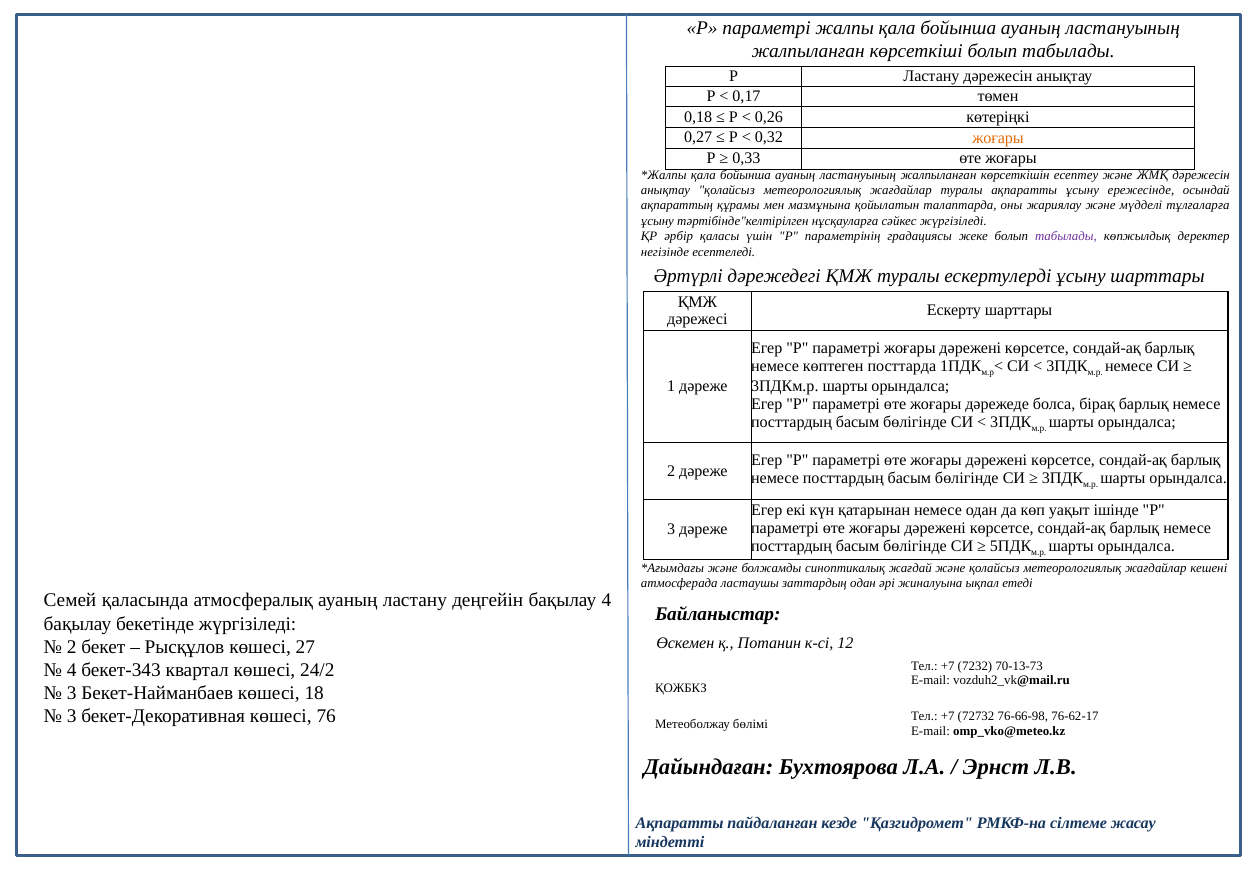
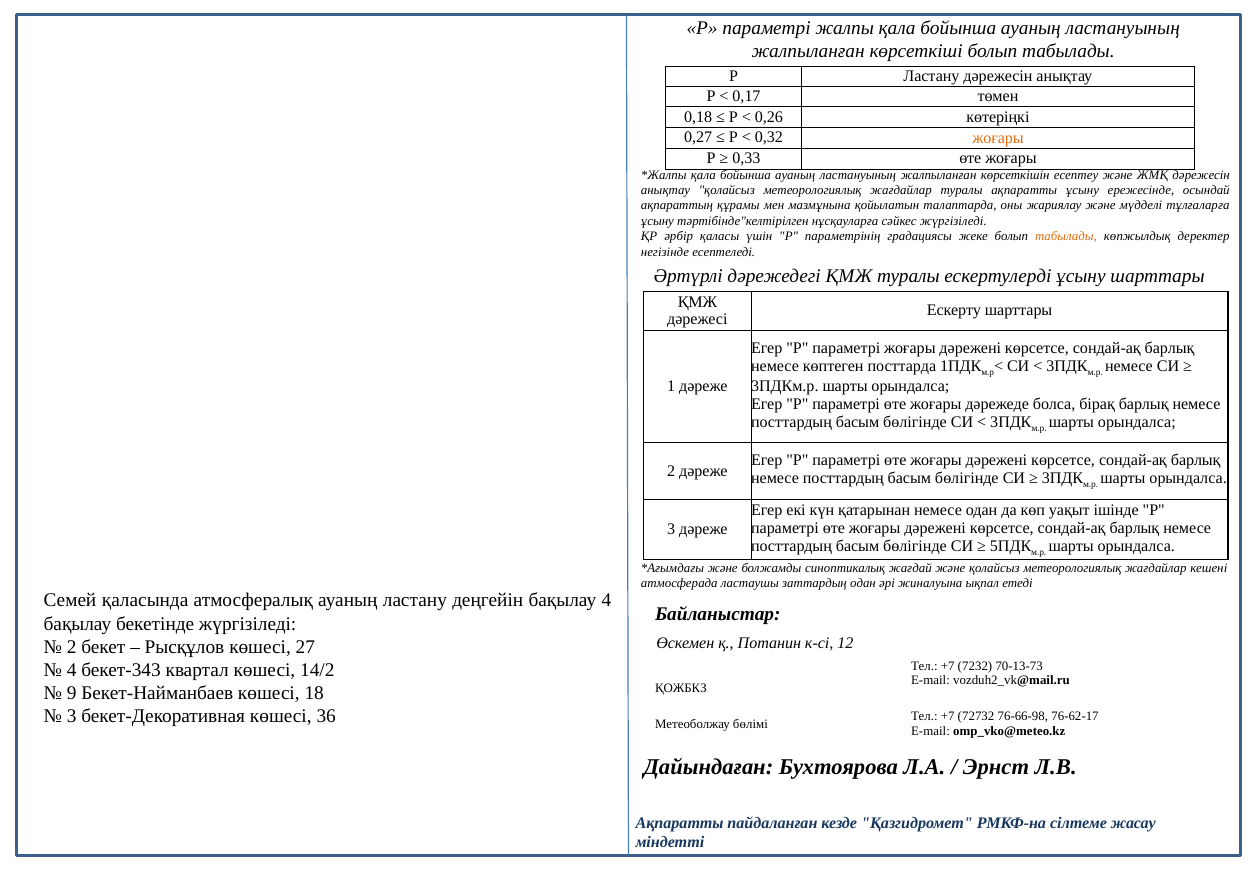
табылады at (1066, 237) colour: purple -> orange
24/2: 24/2 -> 14/2
3 at (72, 694): 3 -> 9
76: 76 -> 36
